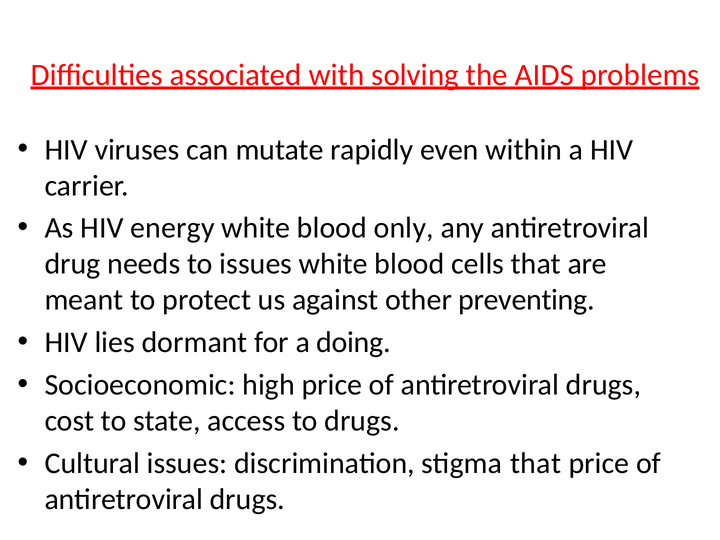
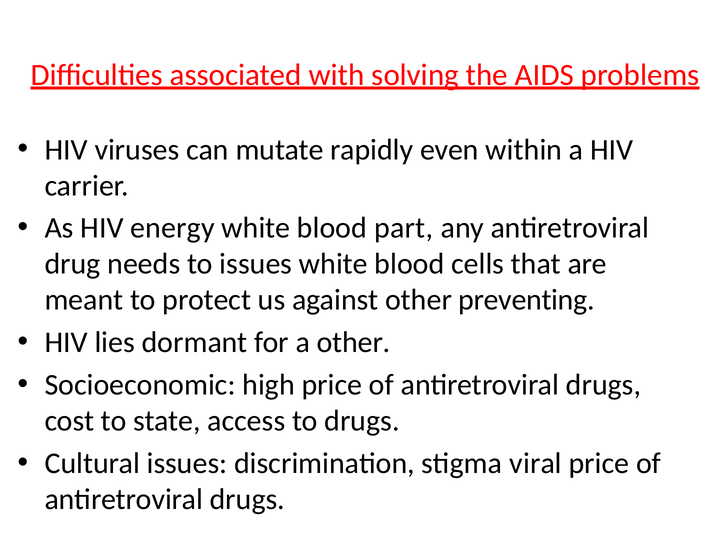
only: only -> part
a doing: doing -> other
stigma that: that -> viral
